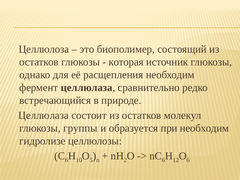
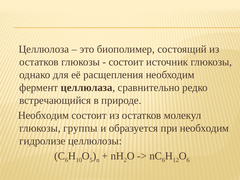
которая at (126, 62): которая -> состоит
Целлюлаза at (44, 115): Целлюлаза -> Необходим
